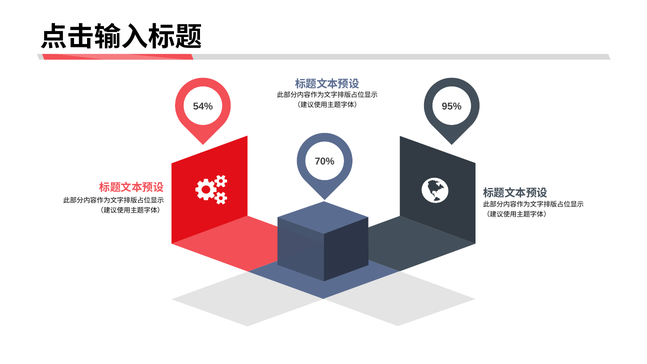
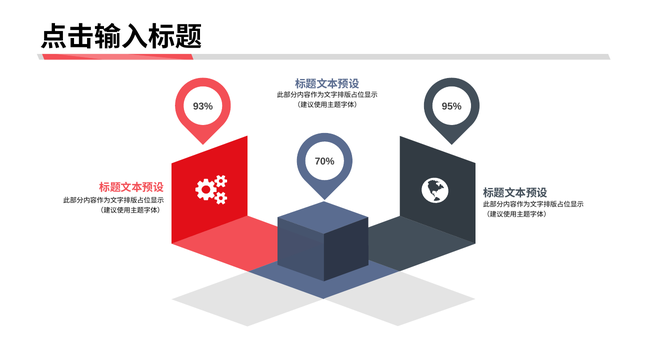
54%: 54% -> 93%
